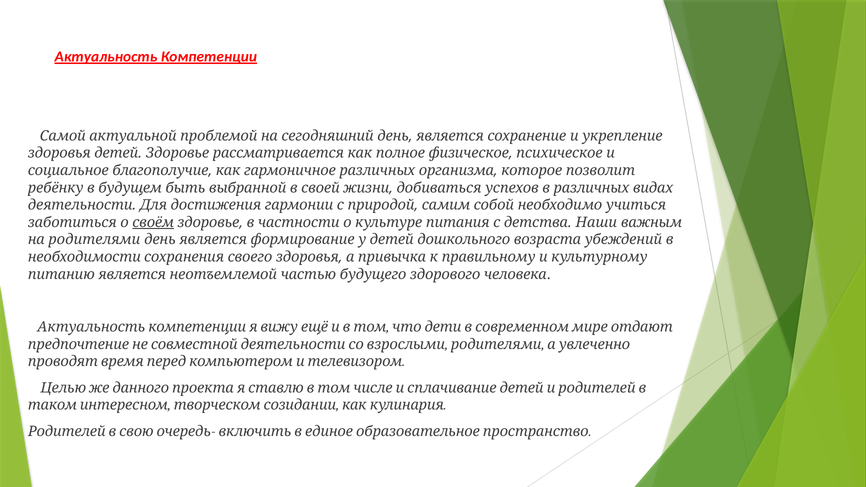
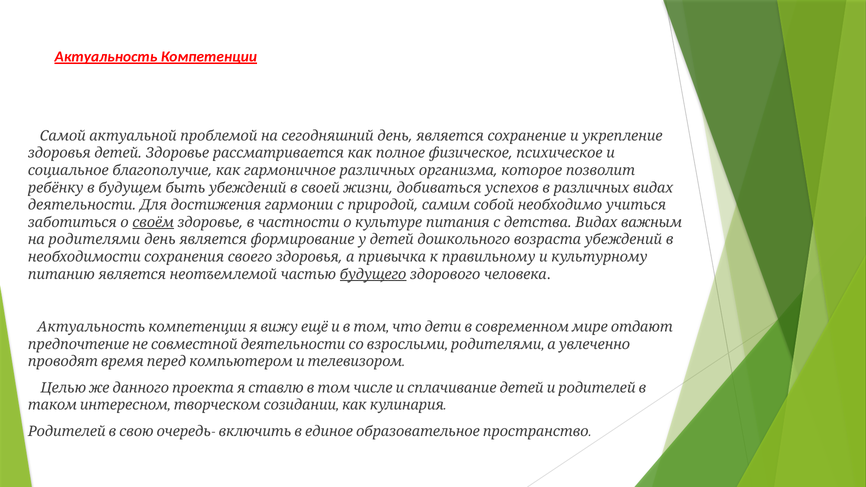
быть выбранной: выбранной -> убеждений
детства Наши: Наши -> Видах
будущего underline: none -> present
